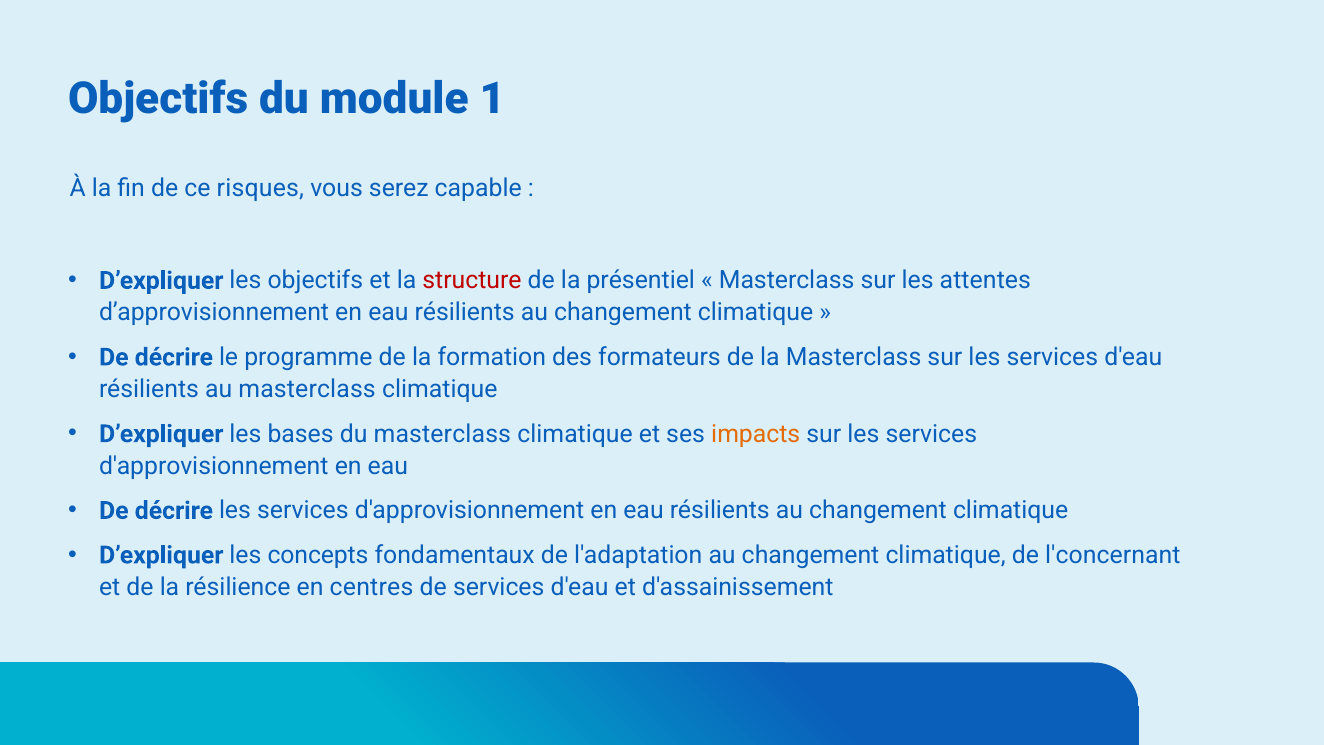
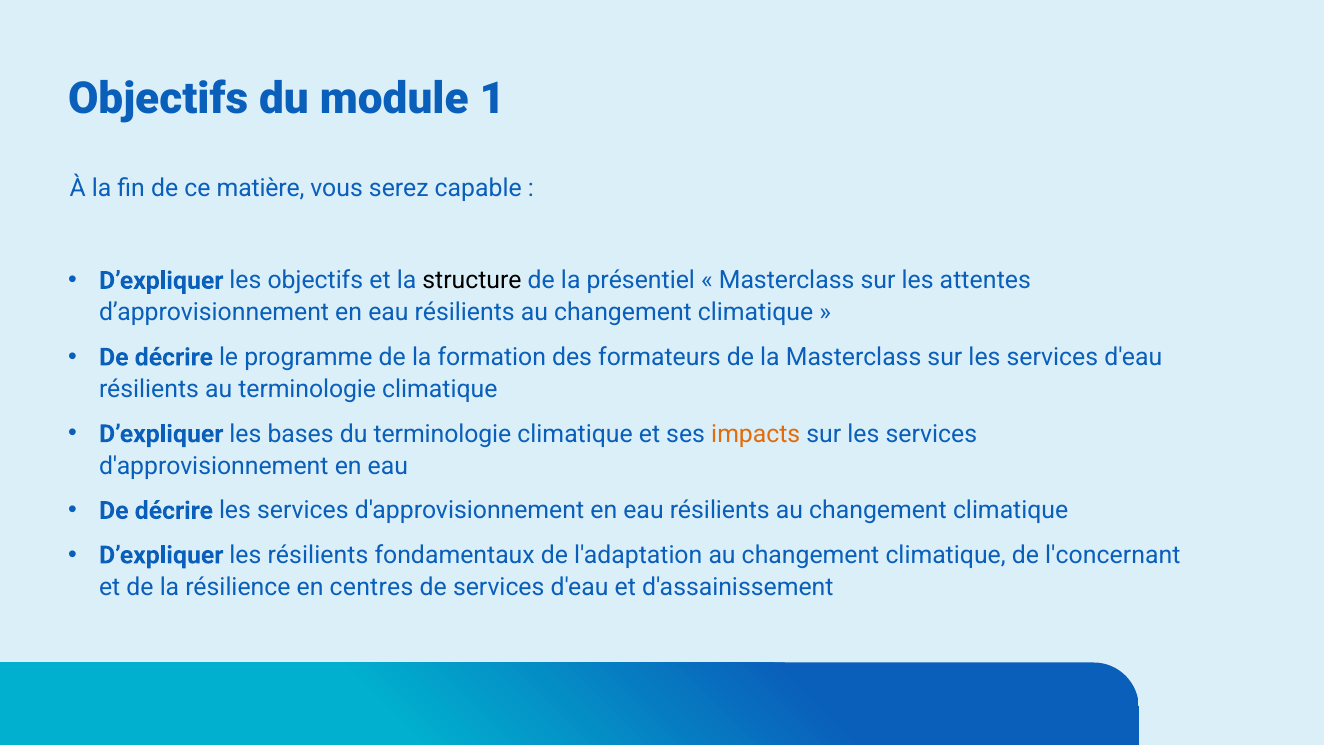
risques: risques -> matière
structure colour: red -> black
au masterclass: masterclass -> terminologie
du masterclass: masterclass -> terminologie
les concepts: concepts -> résilients
